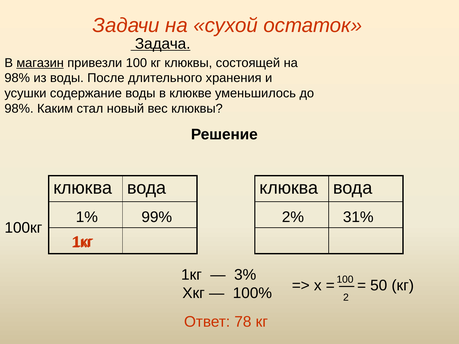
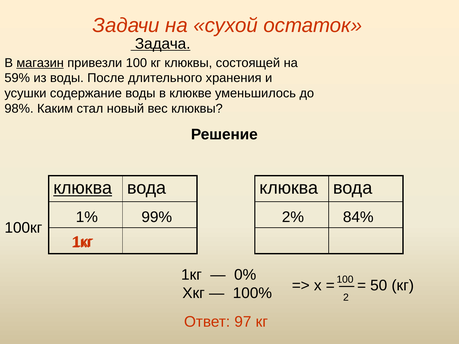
98% at (17, 78): 98% -> 59%
клюква at (83, 188) underline: none -> present
31%: 31% -> 84%
3%: 3% -> 0%
78: 78 -> 97
